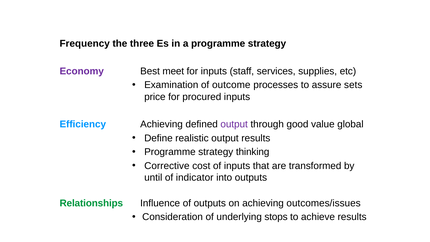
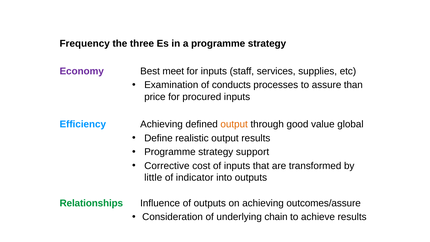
outcome: outcome -> conducts
sets: sets -> than
output at (234, 124) colour: purple -> orange
thinking: thinking -> support
until: until -> little
outcomes/issues: outcomes/issues -> outcomes/assure
stops: stops -> chain
